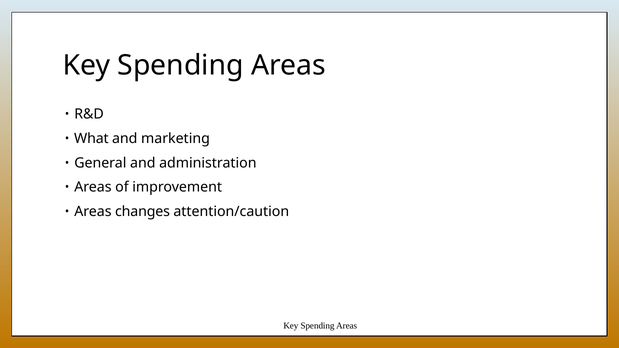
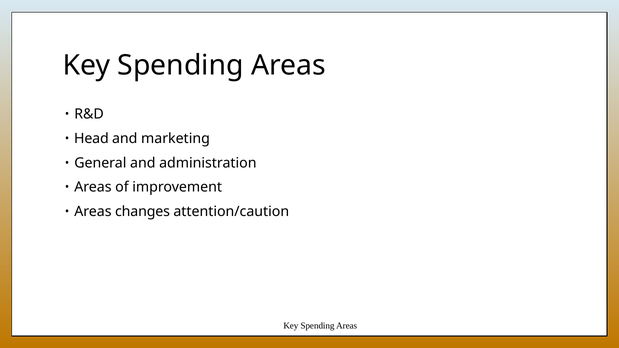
What: What -> Head
